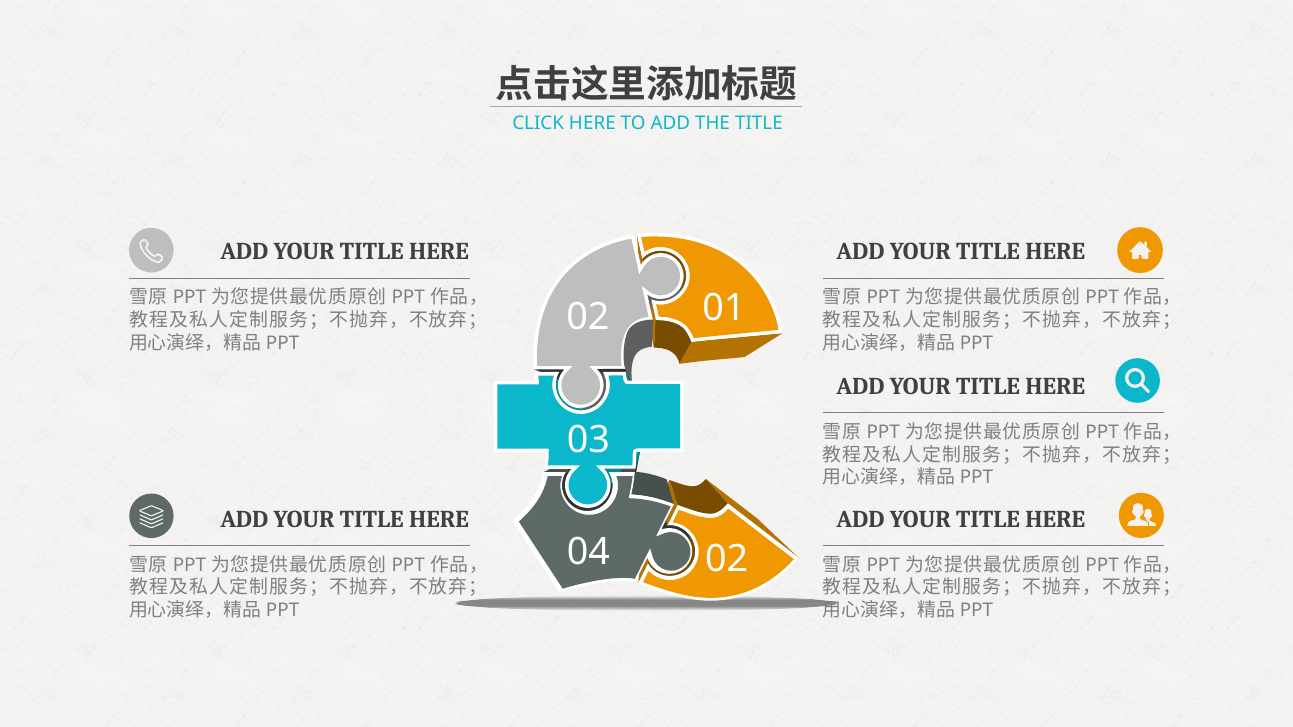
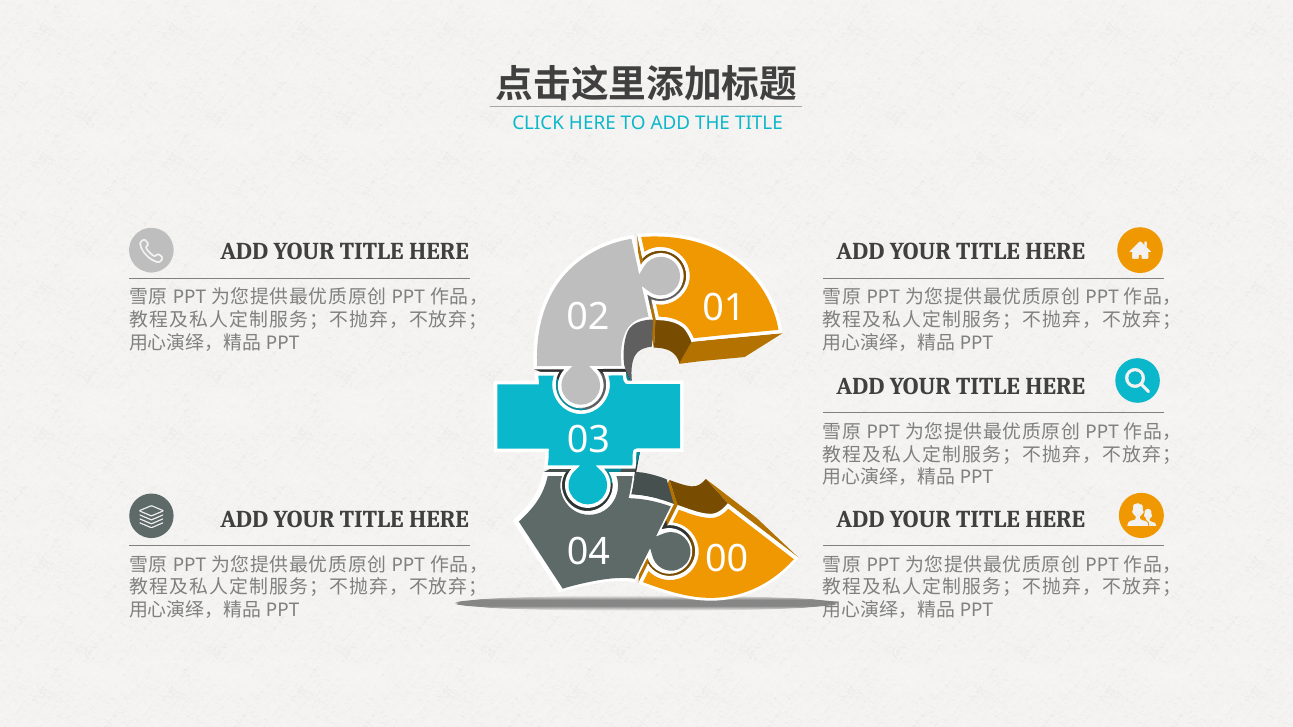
04 02: 02 -> 00
